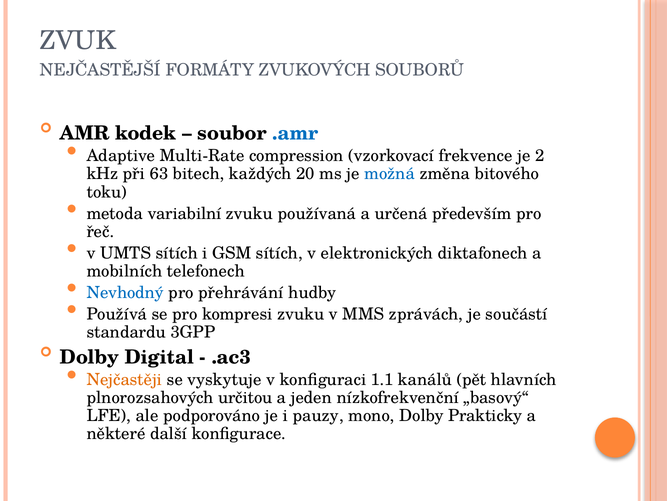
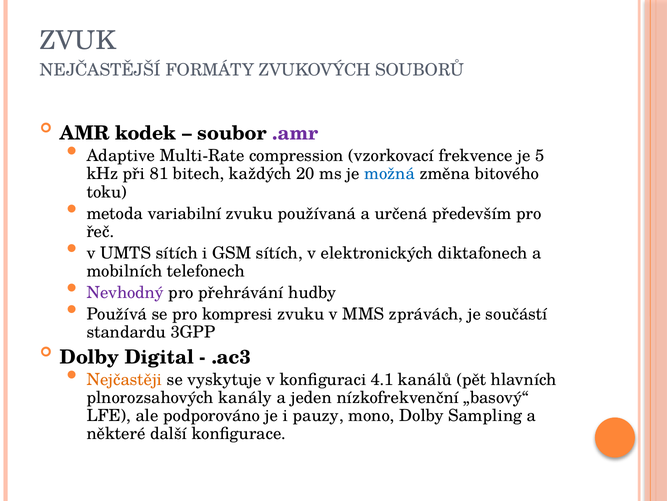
.amr colour: blue -> purple
2: 2 -> 5
63: 63 -> 81
Nevhodný colour: blue -> purple
1.1: 1.1 -> 4.1
určitou: určitou -> kanály
Prakticky: Prakticky -> Sampling
